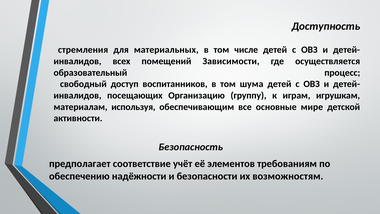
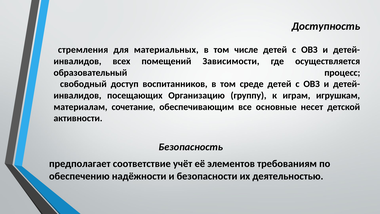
шума: шума -> среде
используя: используя -> сочетание
мире: мире -> несет
возможностям: возможностям -> деятельностью
